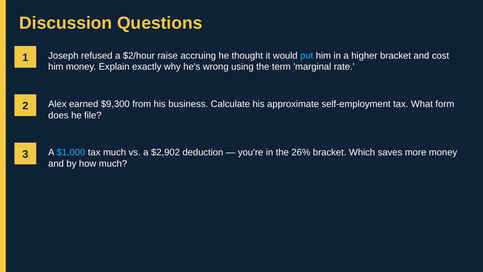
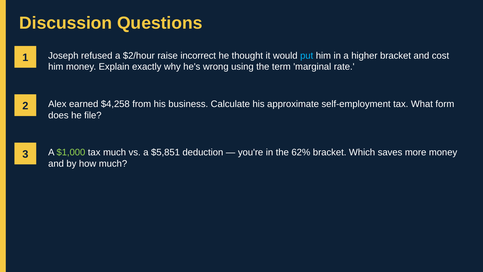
accruing: accruing -> incorrect
$9,300: $9,300 -> $4,258
$1,000 colour: light blue -> light green
$2,902: $2,902 -> $5,851
26%: 26% -> 62%
